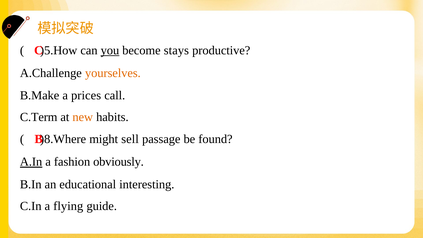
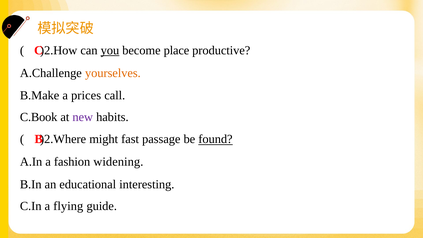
)5.How: )5.How -> )2.How
stays: stays -> place
C.Term: C.Term -> C.Book
new colour: orange -> purple
)8.Where: )8.Where -> )2.Where
sell: sell -> fast
found underline: none -> present
A.In underline: present -> none
obviously: obviously -> widening
